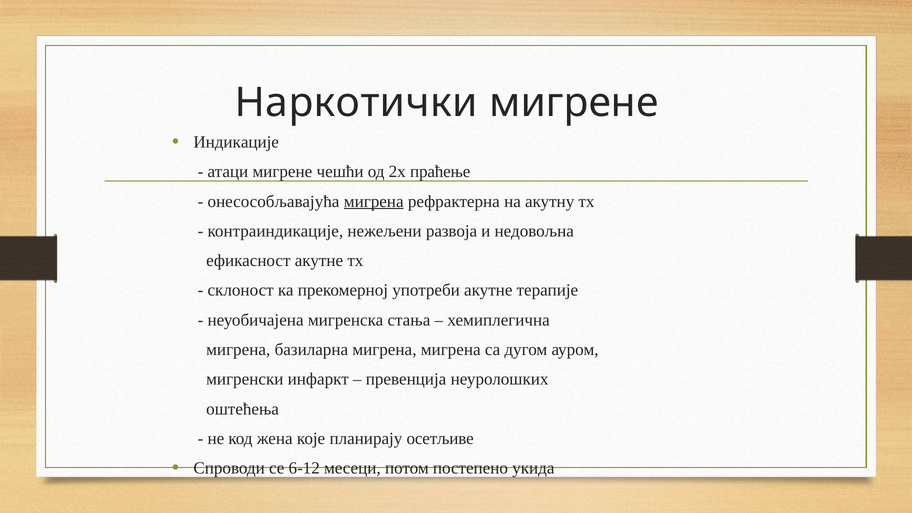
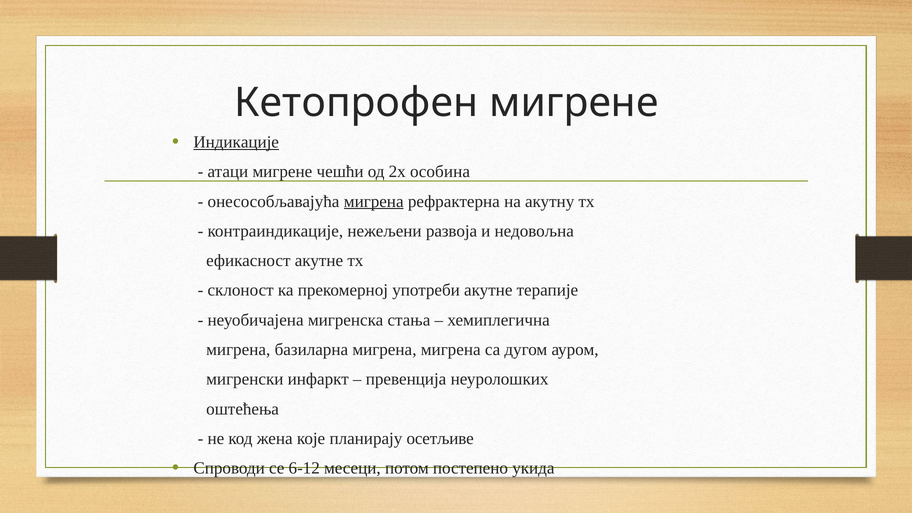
Наркотички: Наркотички -> Кетопрофен
Индикације underline: none -> present
праћење: праћење -> особина
